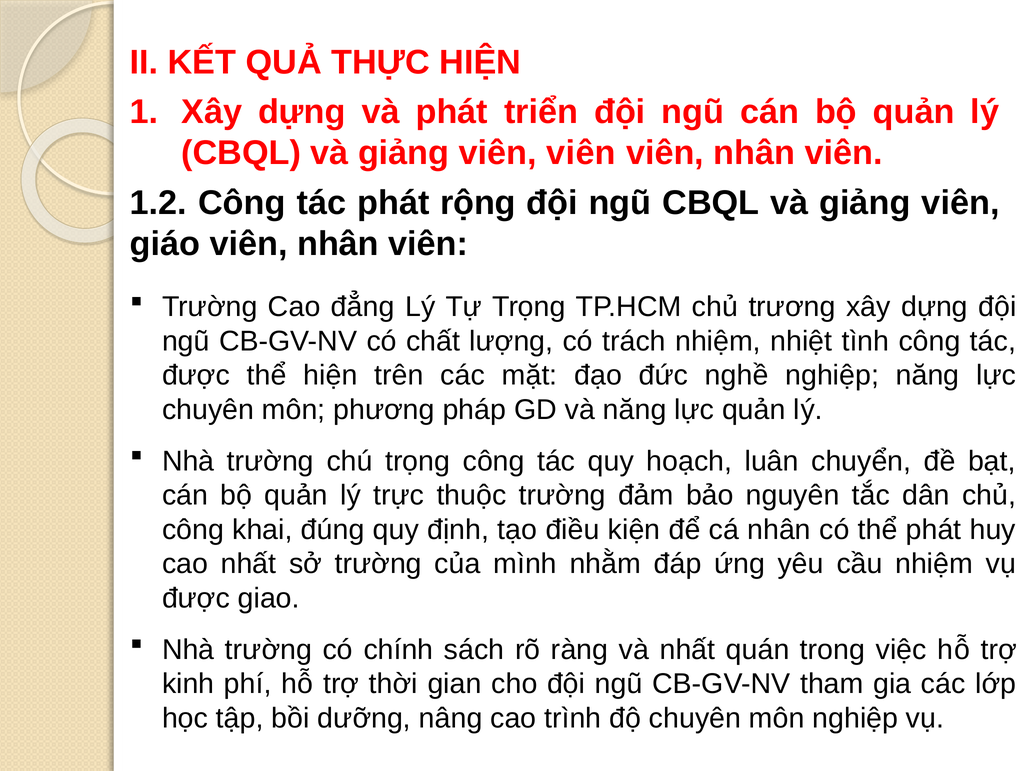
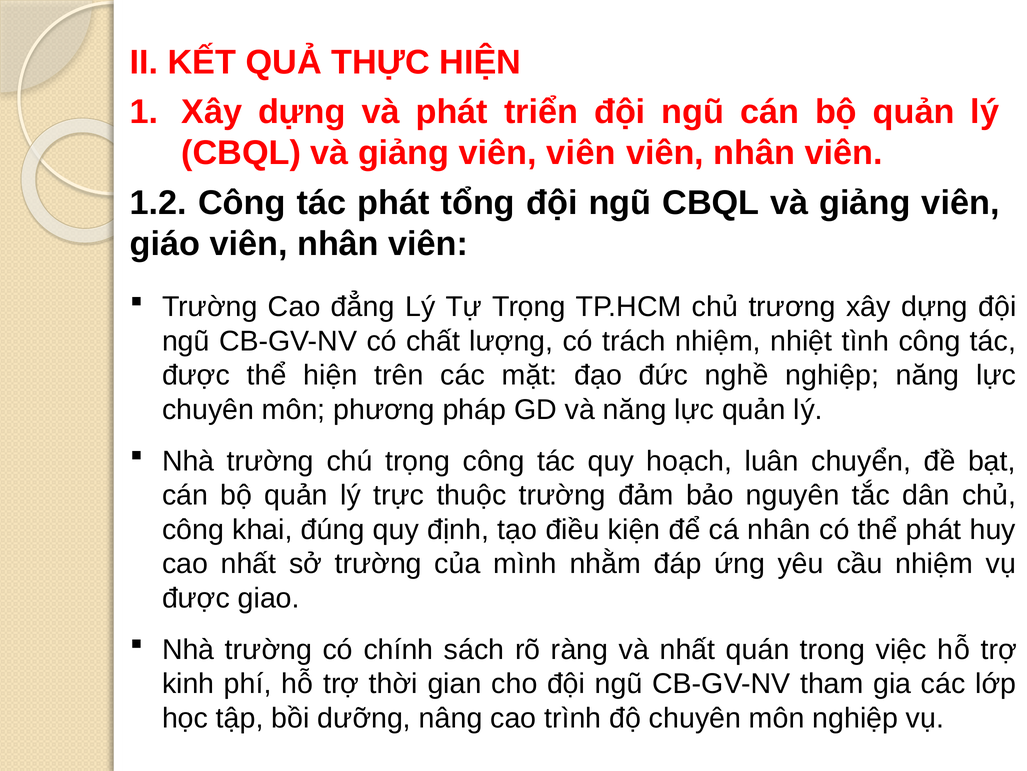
rộng: rộng -> tổng
